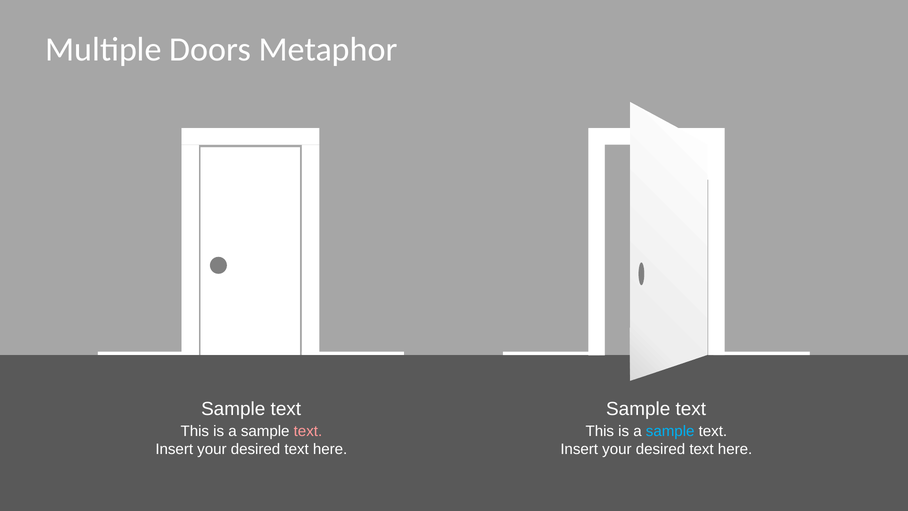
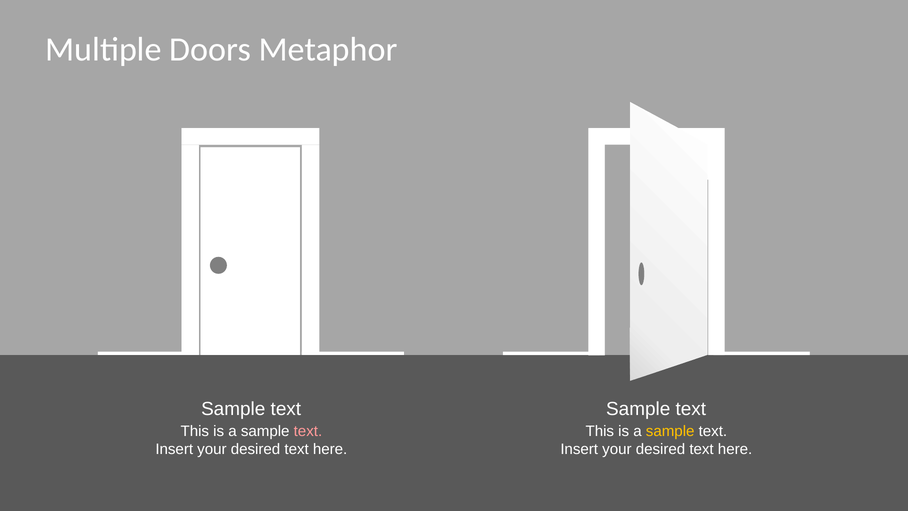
sample at (670, 431) colour: light blue -> yellow
